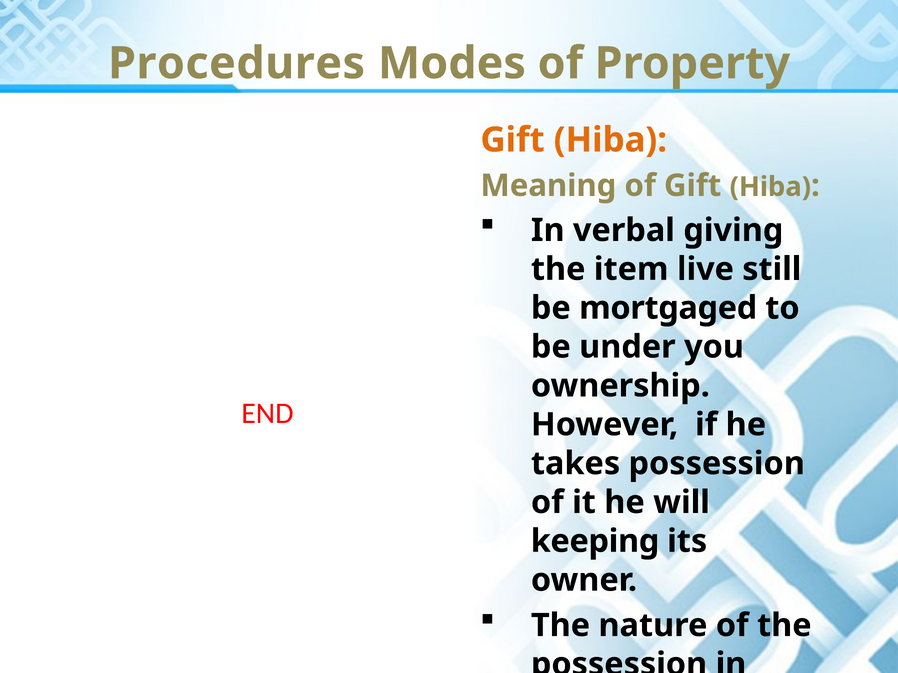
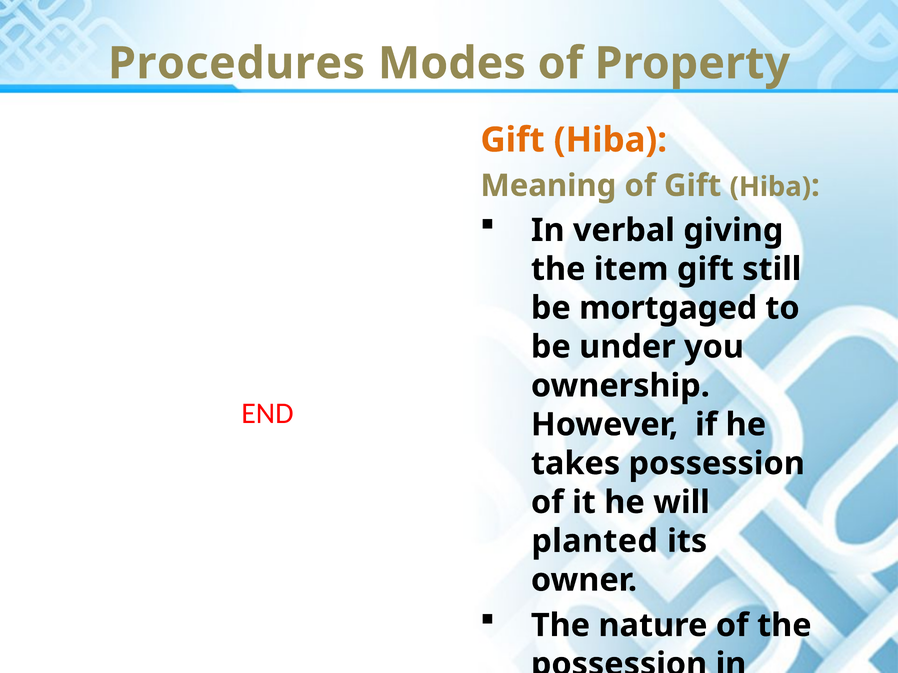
item live: live -> gift
keeping: keeping -> planted
